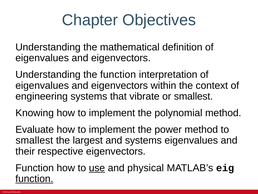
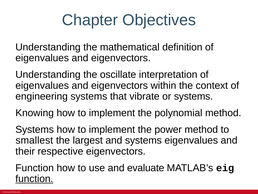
the function: function -> oscillate
or smallest: smallest -> systems
Evaluate at (35, 129): Evaluate -> Systems
use underline: present -> none
physical: physical -> evaluate
